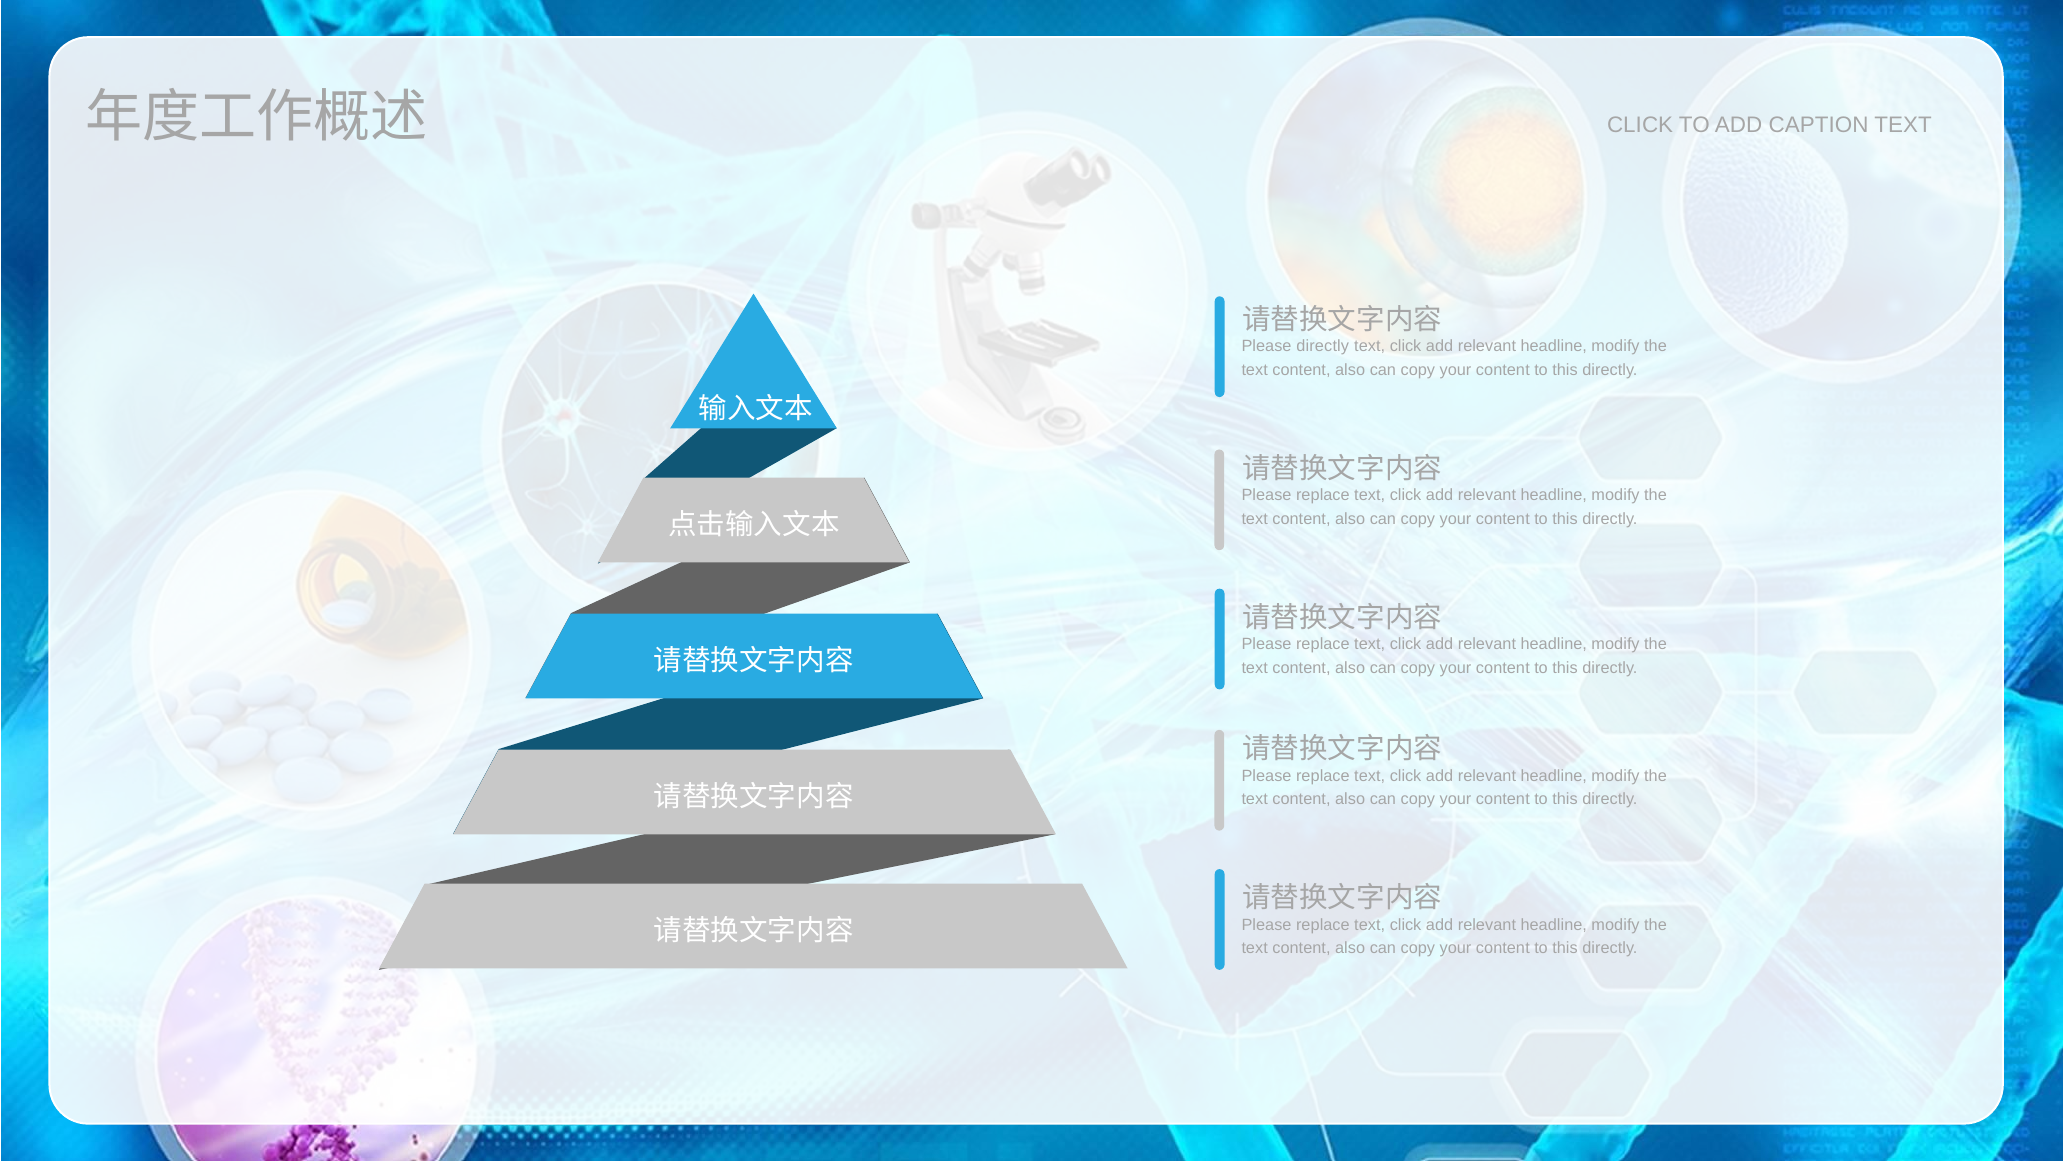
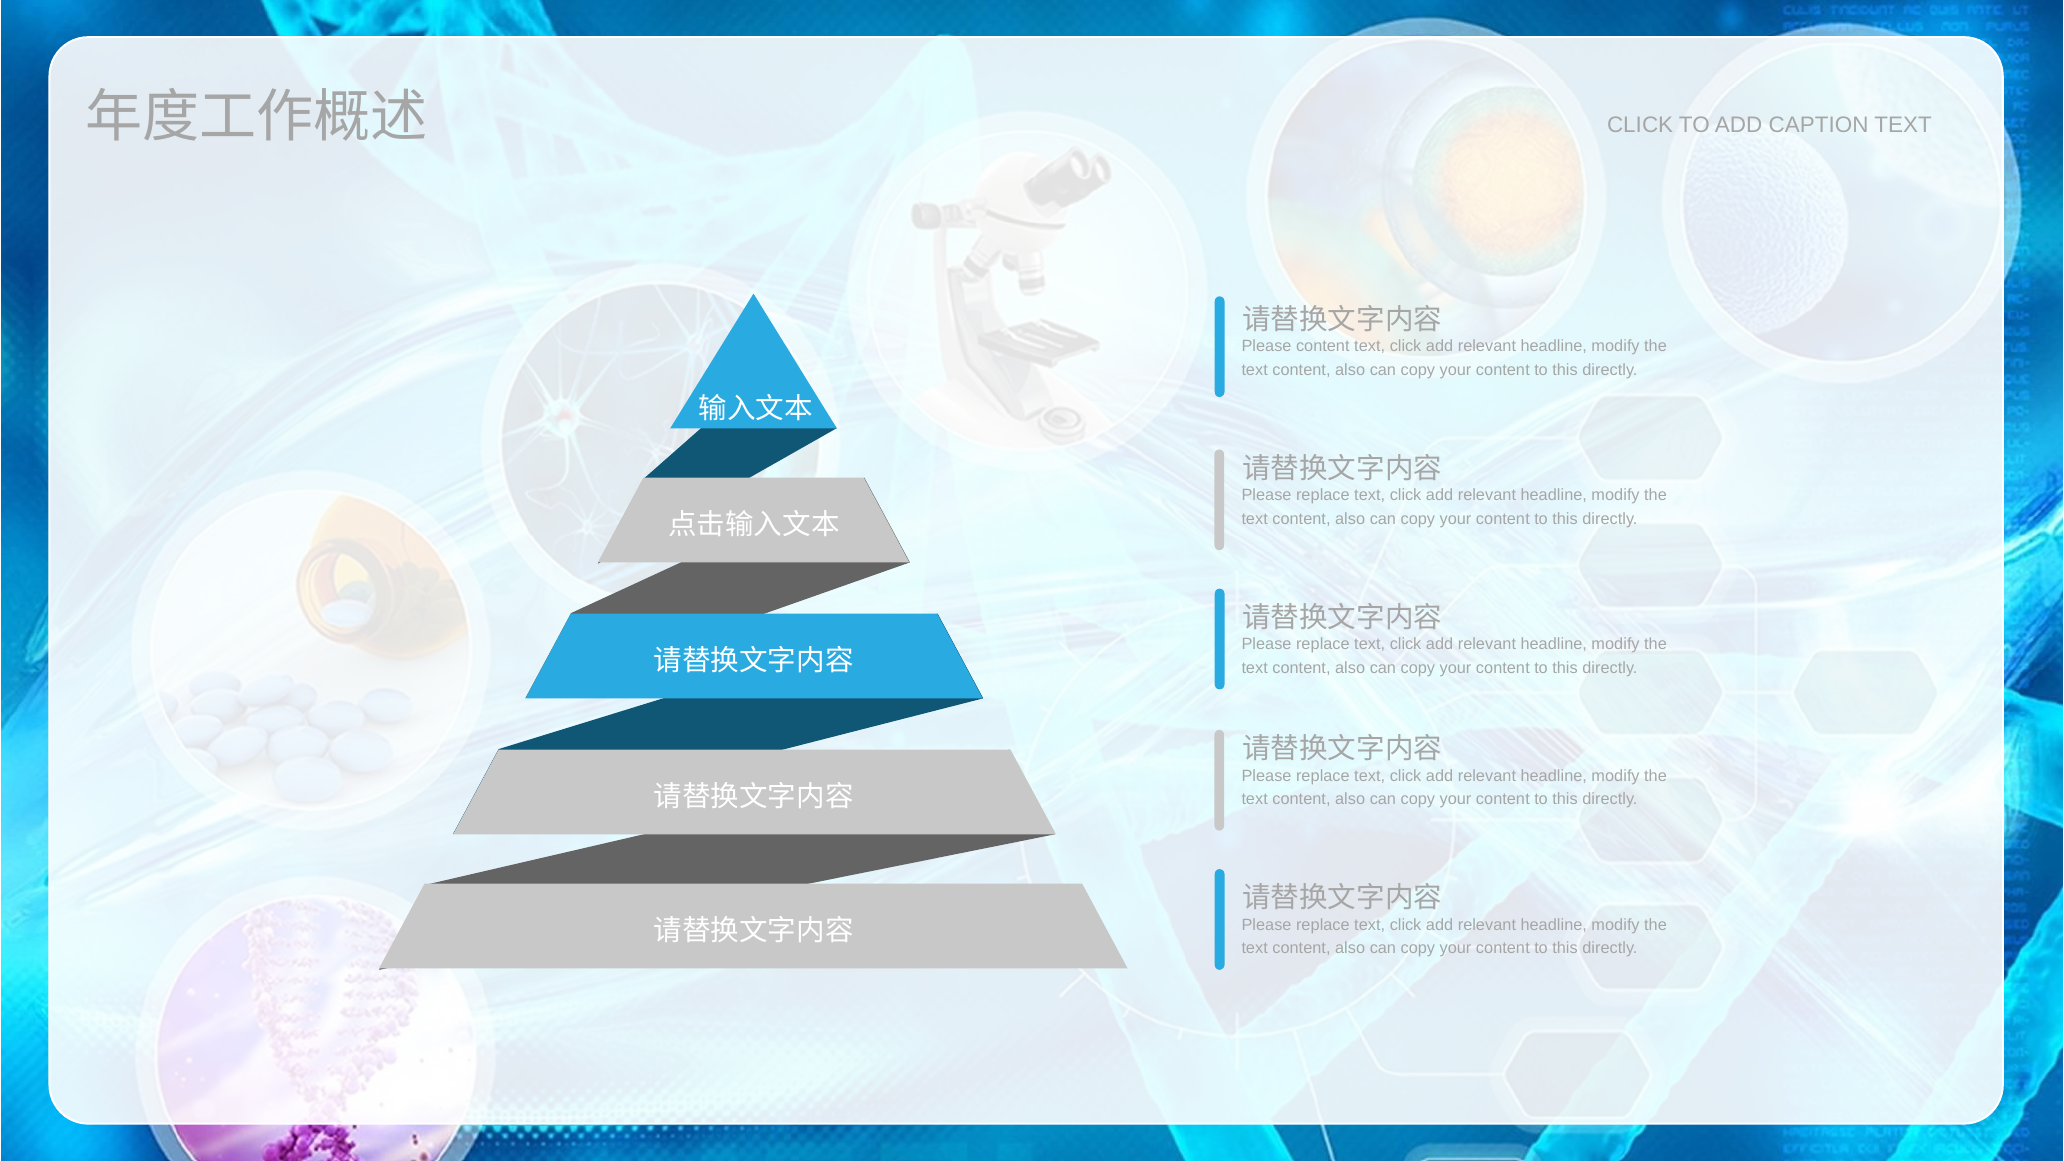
Please directly: directly -> content
